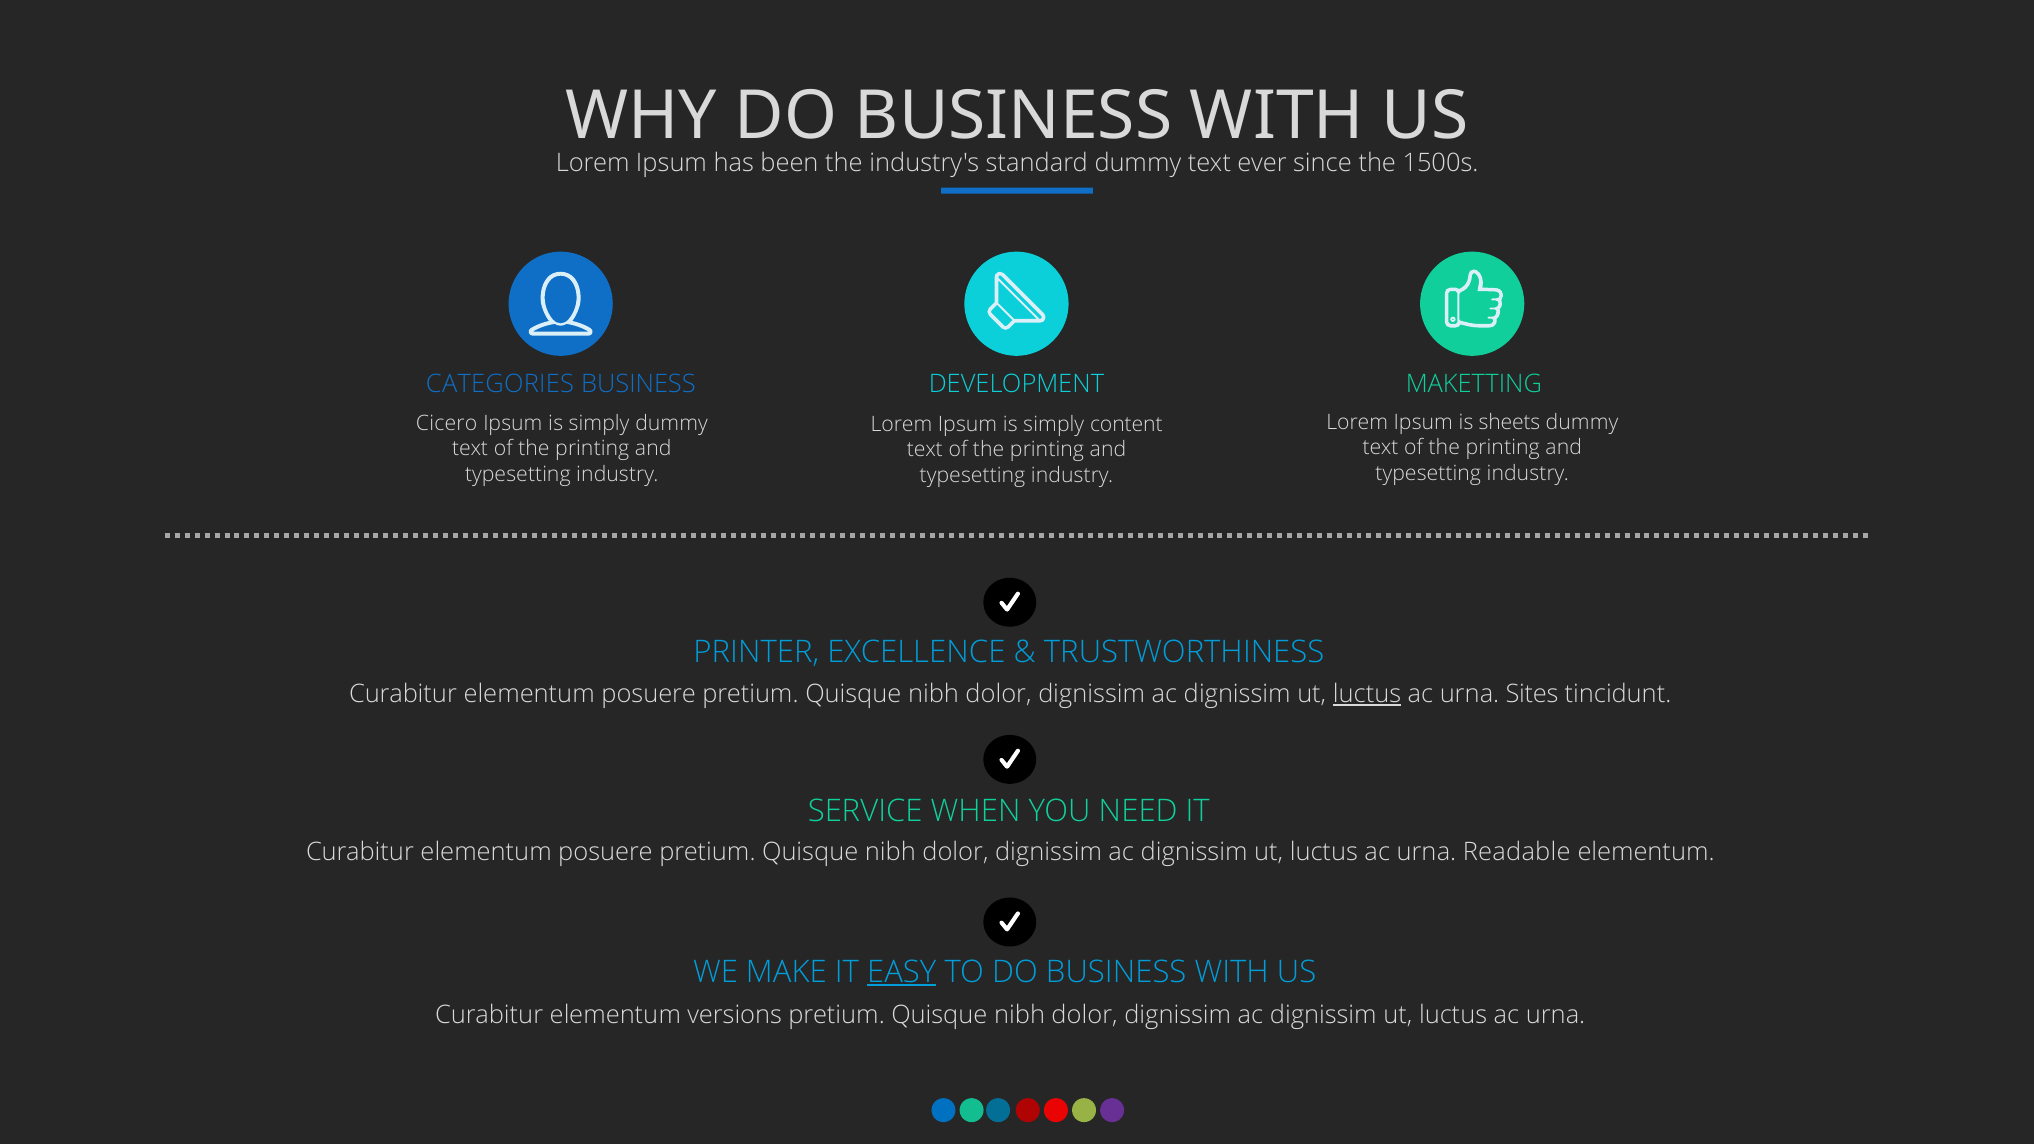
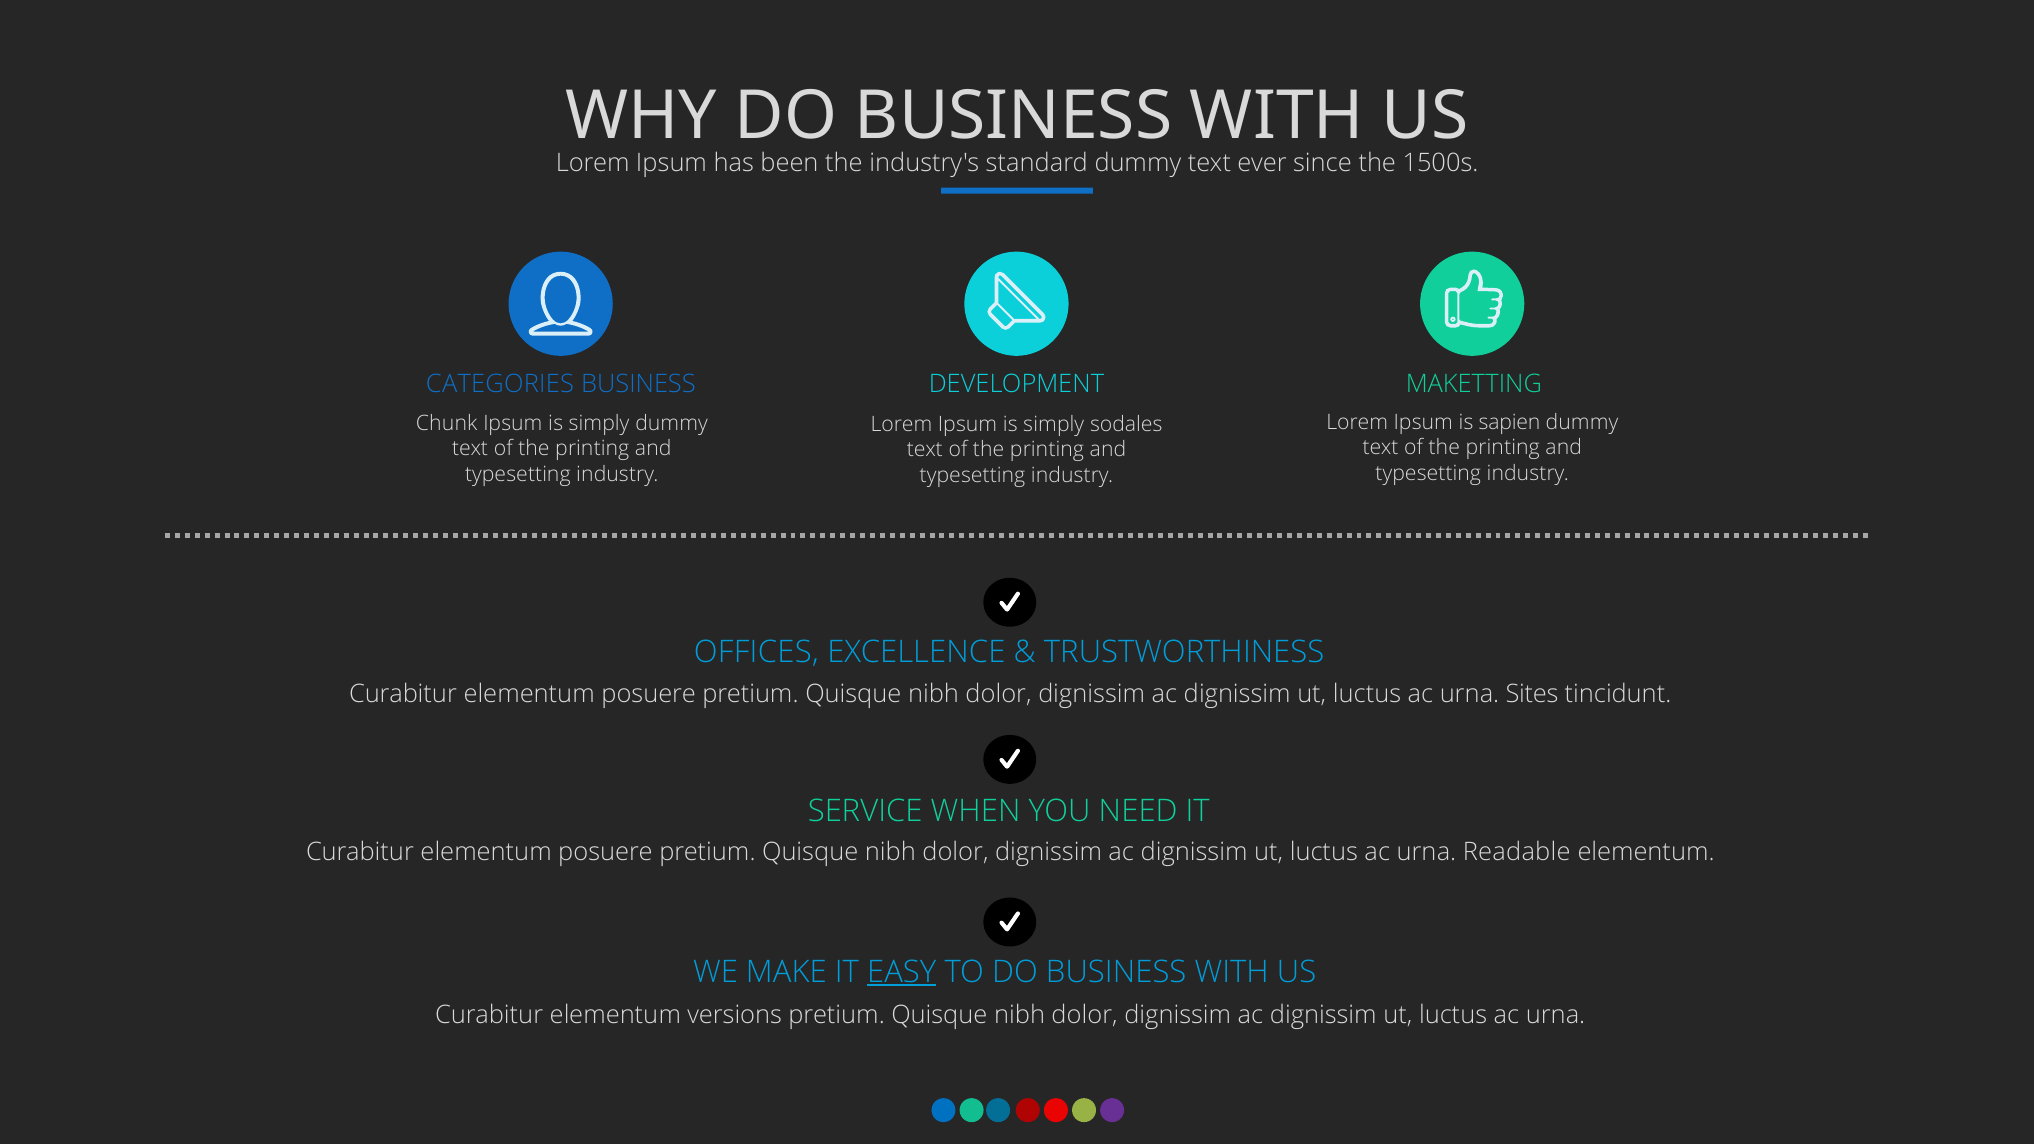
sheets: sheets -> sapien
Cicero: Cicero -> Chunk
content: content -> sodales
PRINTER: PRINTER -> OFFICES
luctus at (1367, 694) underline: present -> none
